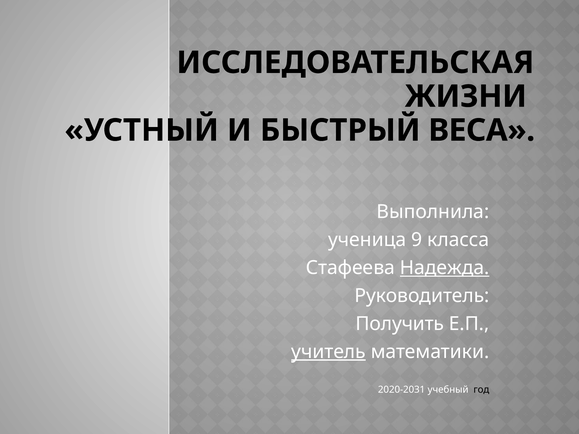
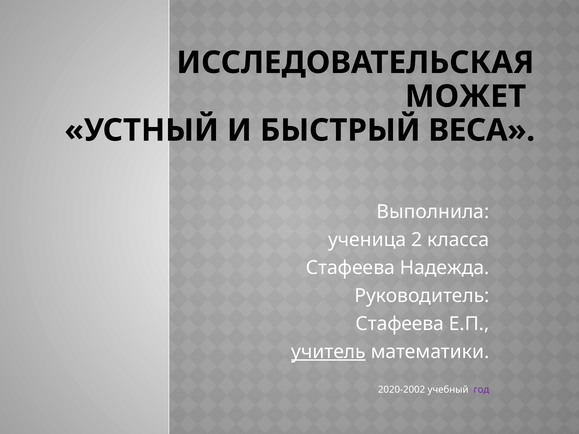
ЖИЗНИ: ЖИЗНИ -> МОЖЕТ
9: 9 -> 2
Надежда underline: present -> none
Получить at (400, 324): Получить -> Стафеева
2020-2031: 2020-2031 -> 2020-2002
год colour: black -> purple
